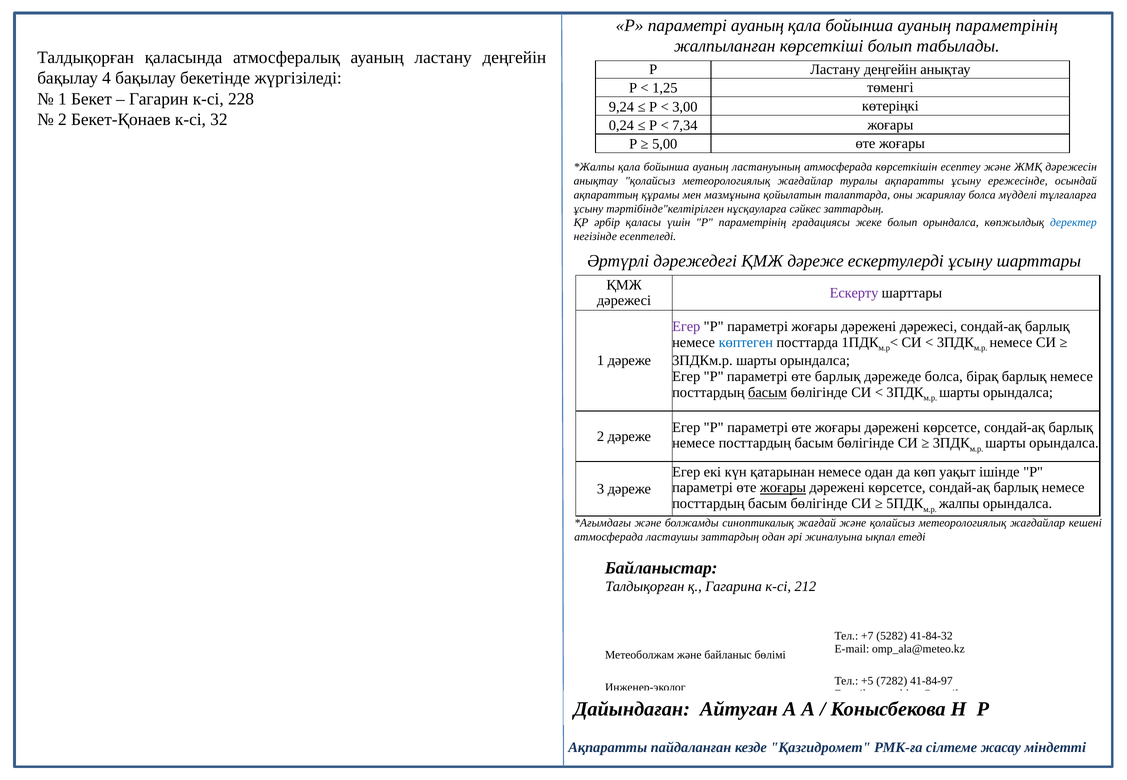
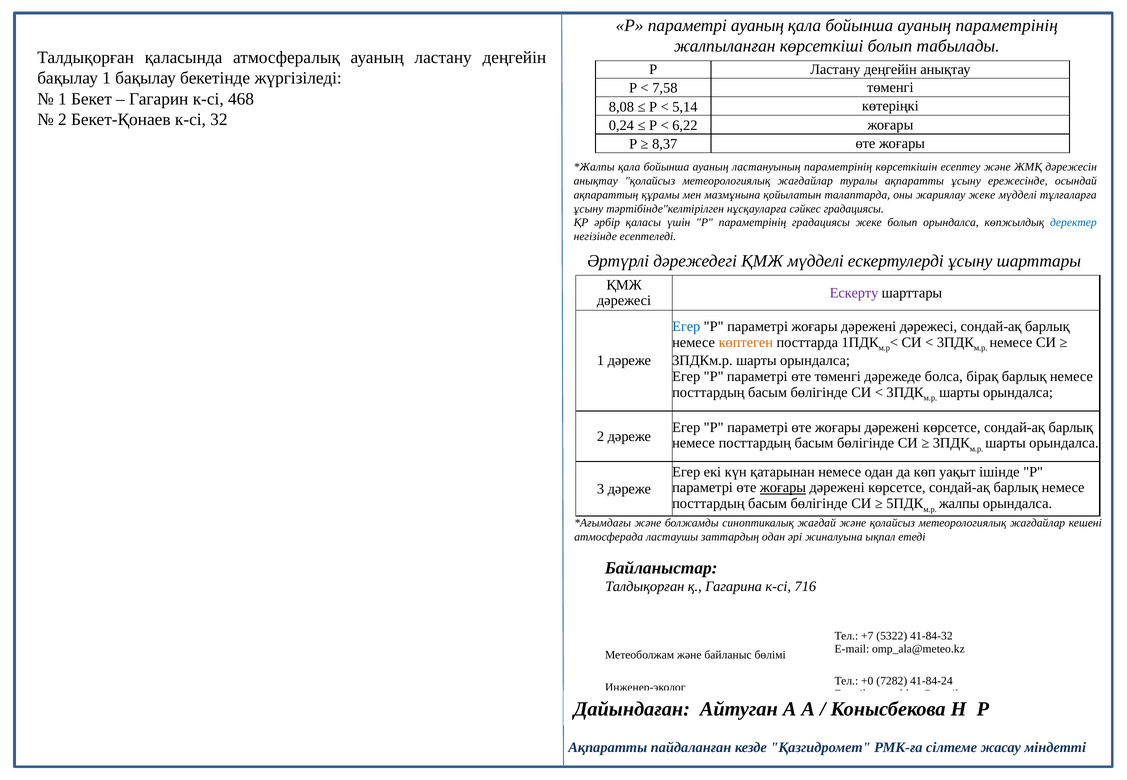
бақылау 4: 4 -> 1
1,25: 1,25 -> 7,58
228: 228 -> 468
9,24: 9,24 -> 8,08
3,00: 3,00 -> 5,14
7,34: 7,34 -> 6,22
5,00: 5,00 -> 8,37
ластануының атмосферада: атмосферада -> параметрінің
жариялау болса: болса -> жеке
сәйкес заттардың: заттардың -> градациясы
ҚМЖ дәреже: дәреже -> мүдделі
Егер at (686, 327) colour: purple -> blue
көптеген colour: blue -> orange
өте барлық: барлық -> төменгі
басым at (768, 393) underline: present -> none
212: 212 -> 716
5282: 5282 -> 5322
+5: +5 -> +0
41-84-97: 41-84-97 -> 41-84-24
